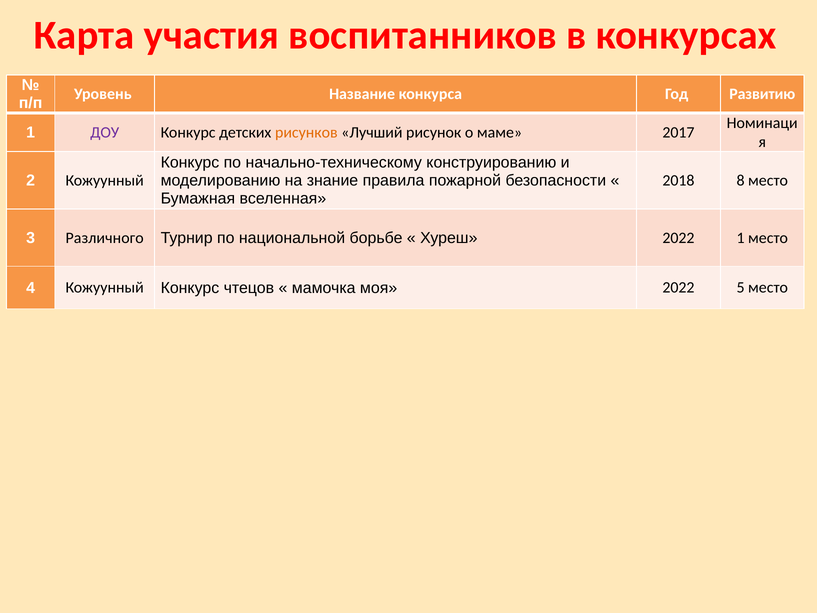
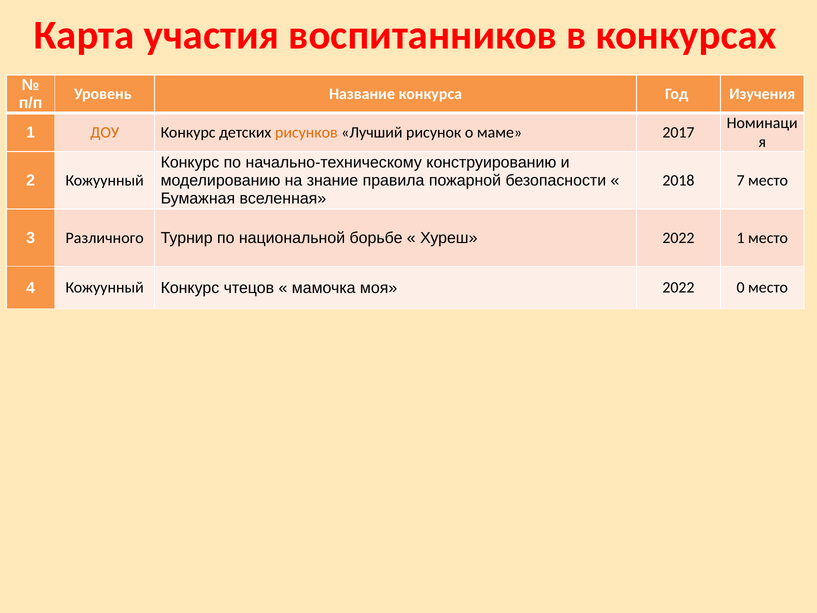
Развитию: Развитию -> Изучения
ДОУ colour: purple -> orange
8: 8 -> 7
5: 5 -> 0
